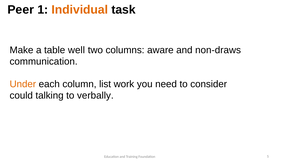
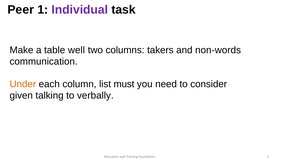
Individual colour: orange -> purple
aware: aware -> takers
non-draws: non-draws -> non-words
work: work -> must
could: could -> given
